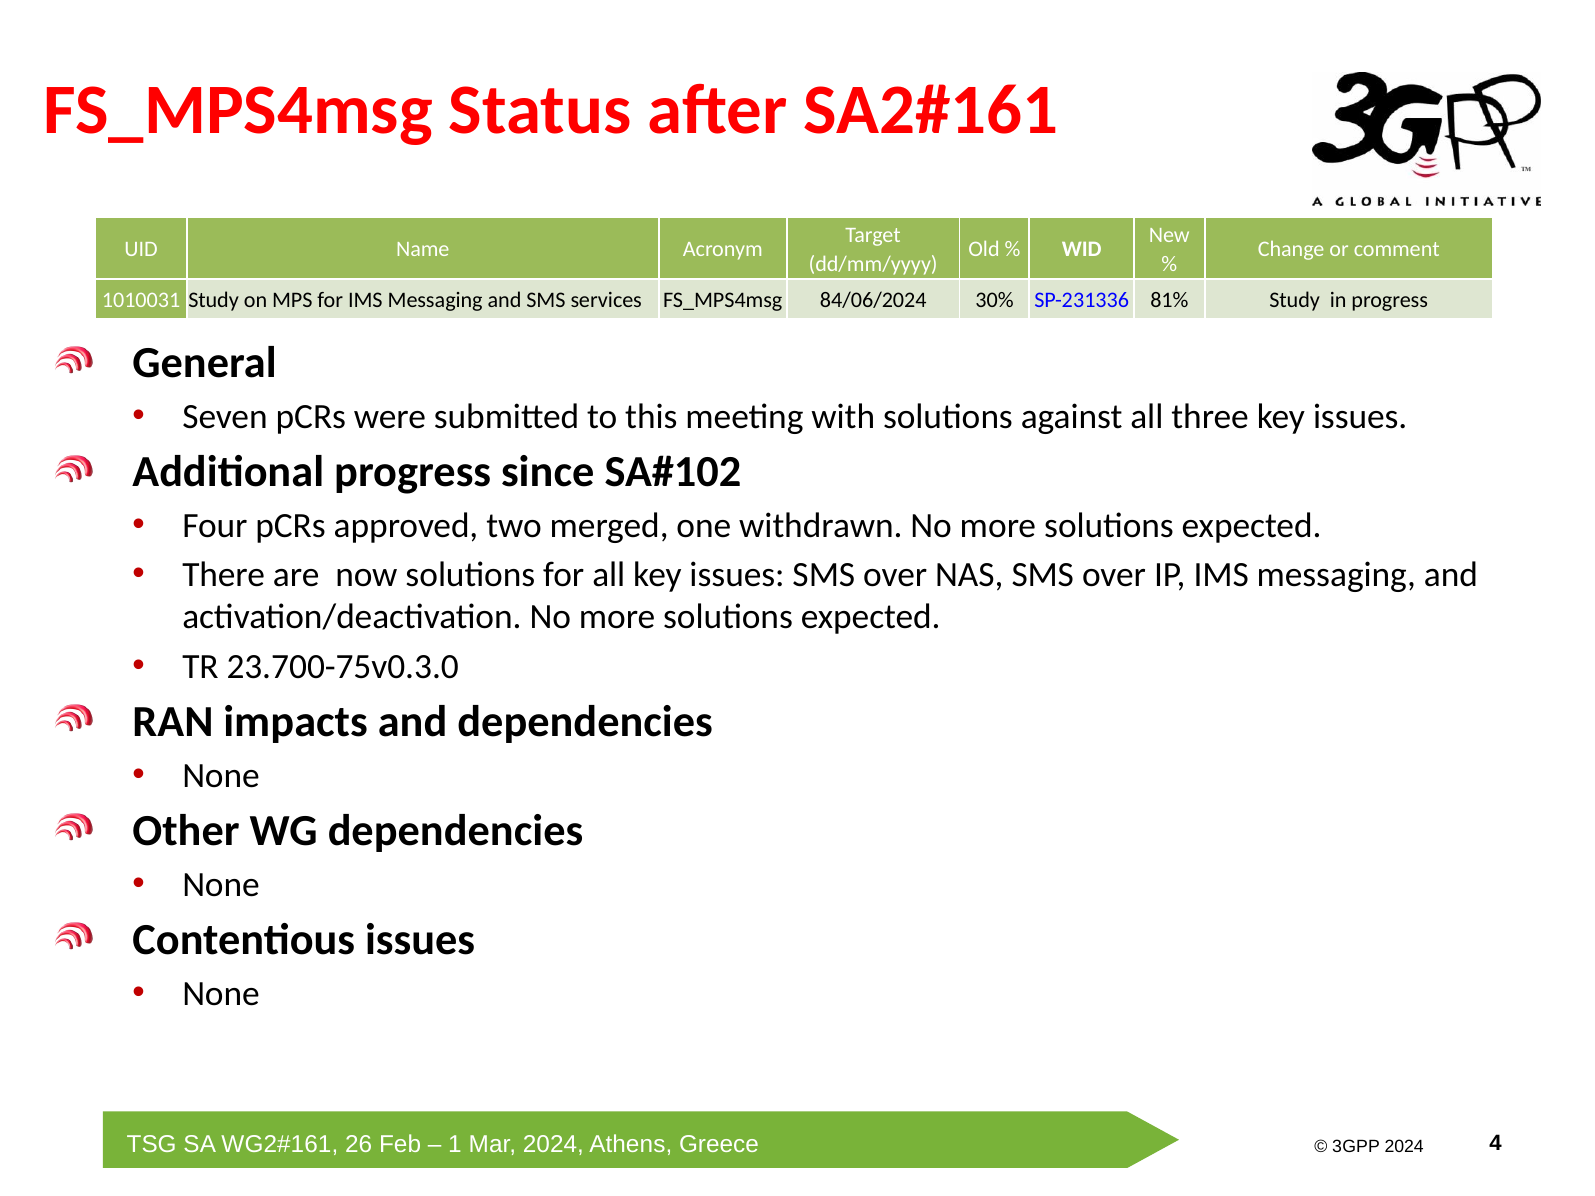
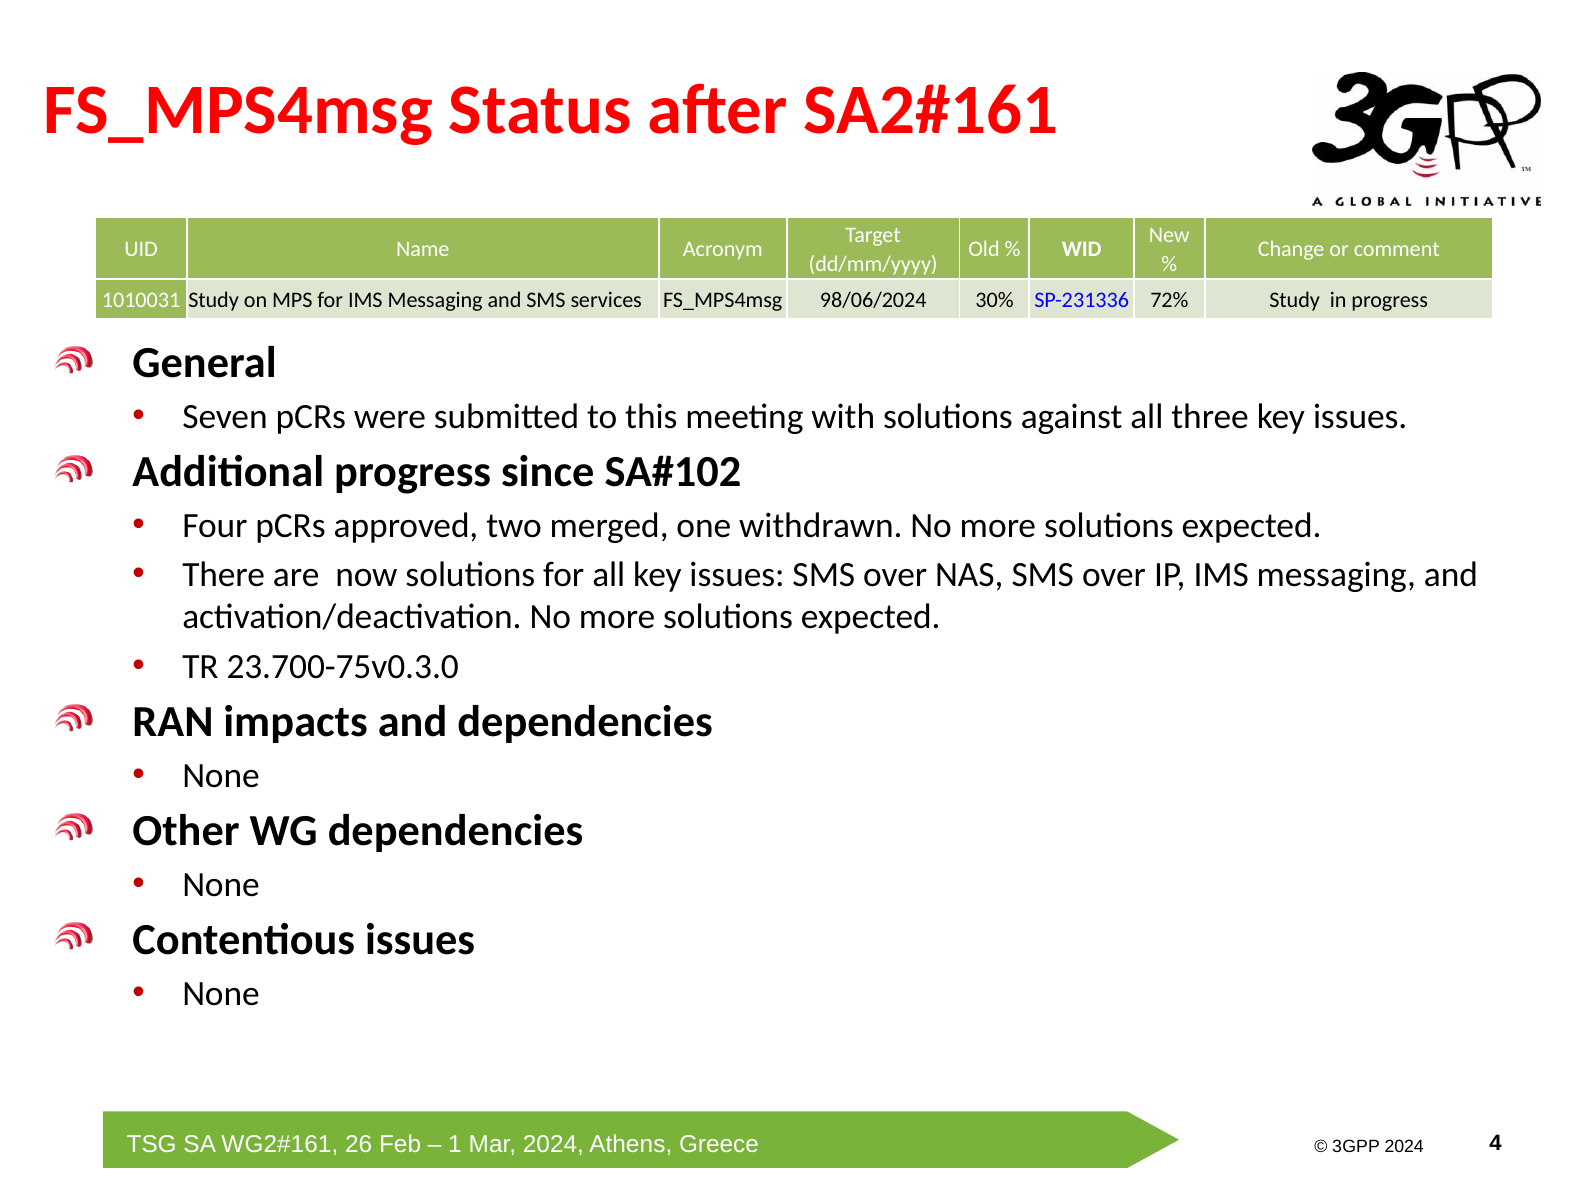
84/06/2024: 84/06/2024 -> 98/06/2024
81%: 81% -> 72%
